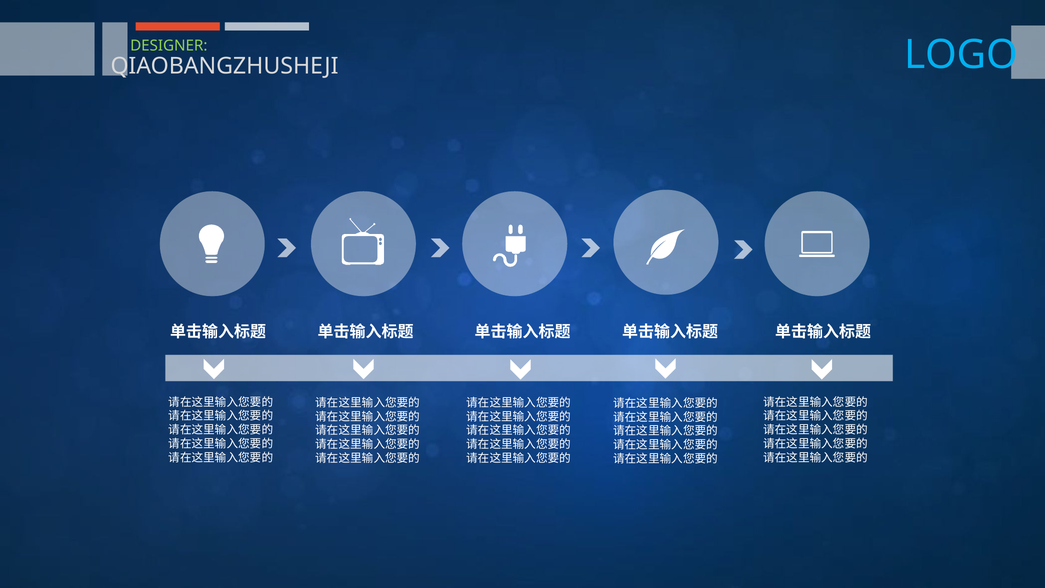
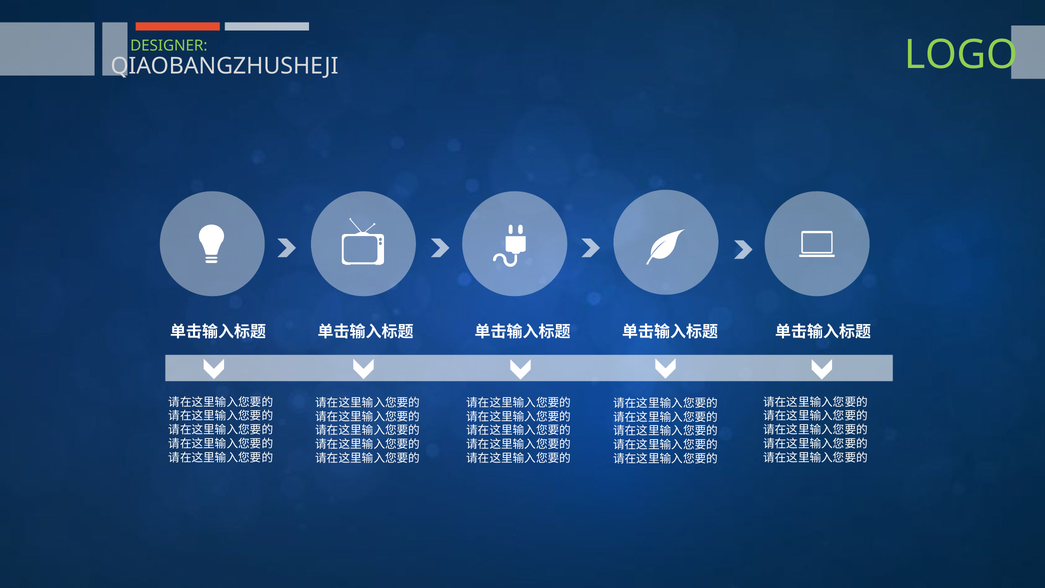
LOGO colour: light blue -> light green
